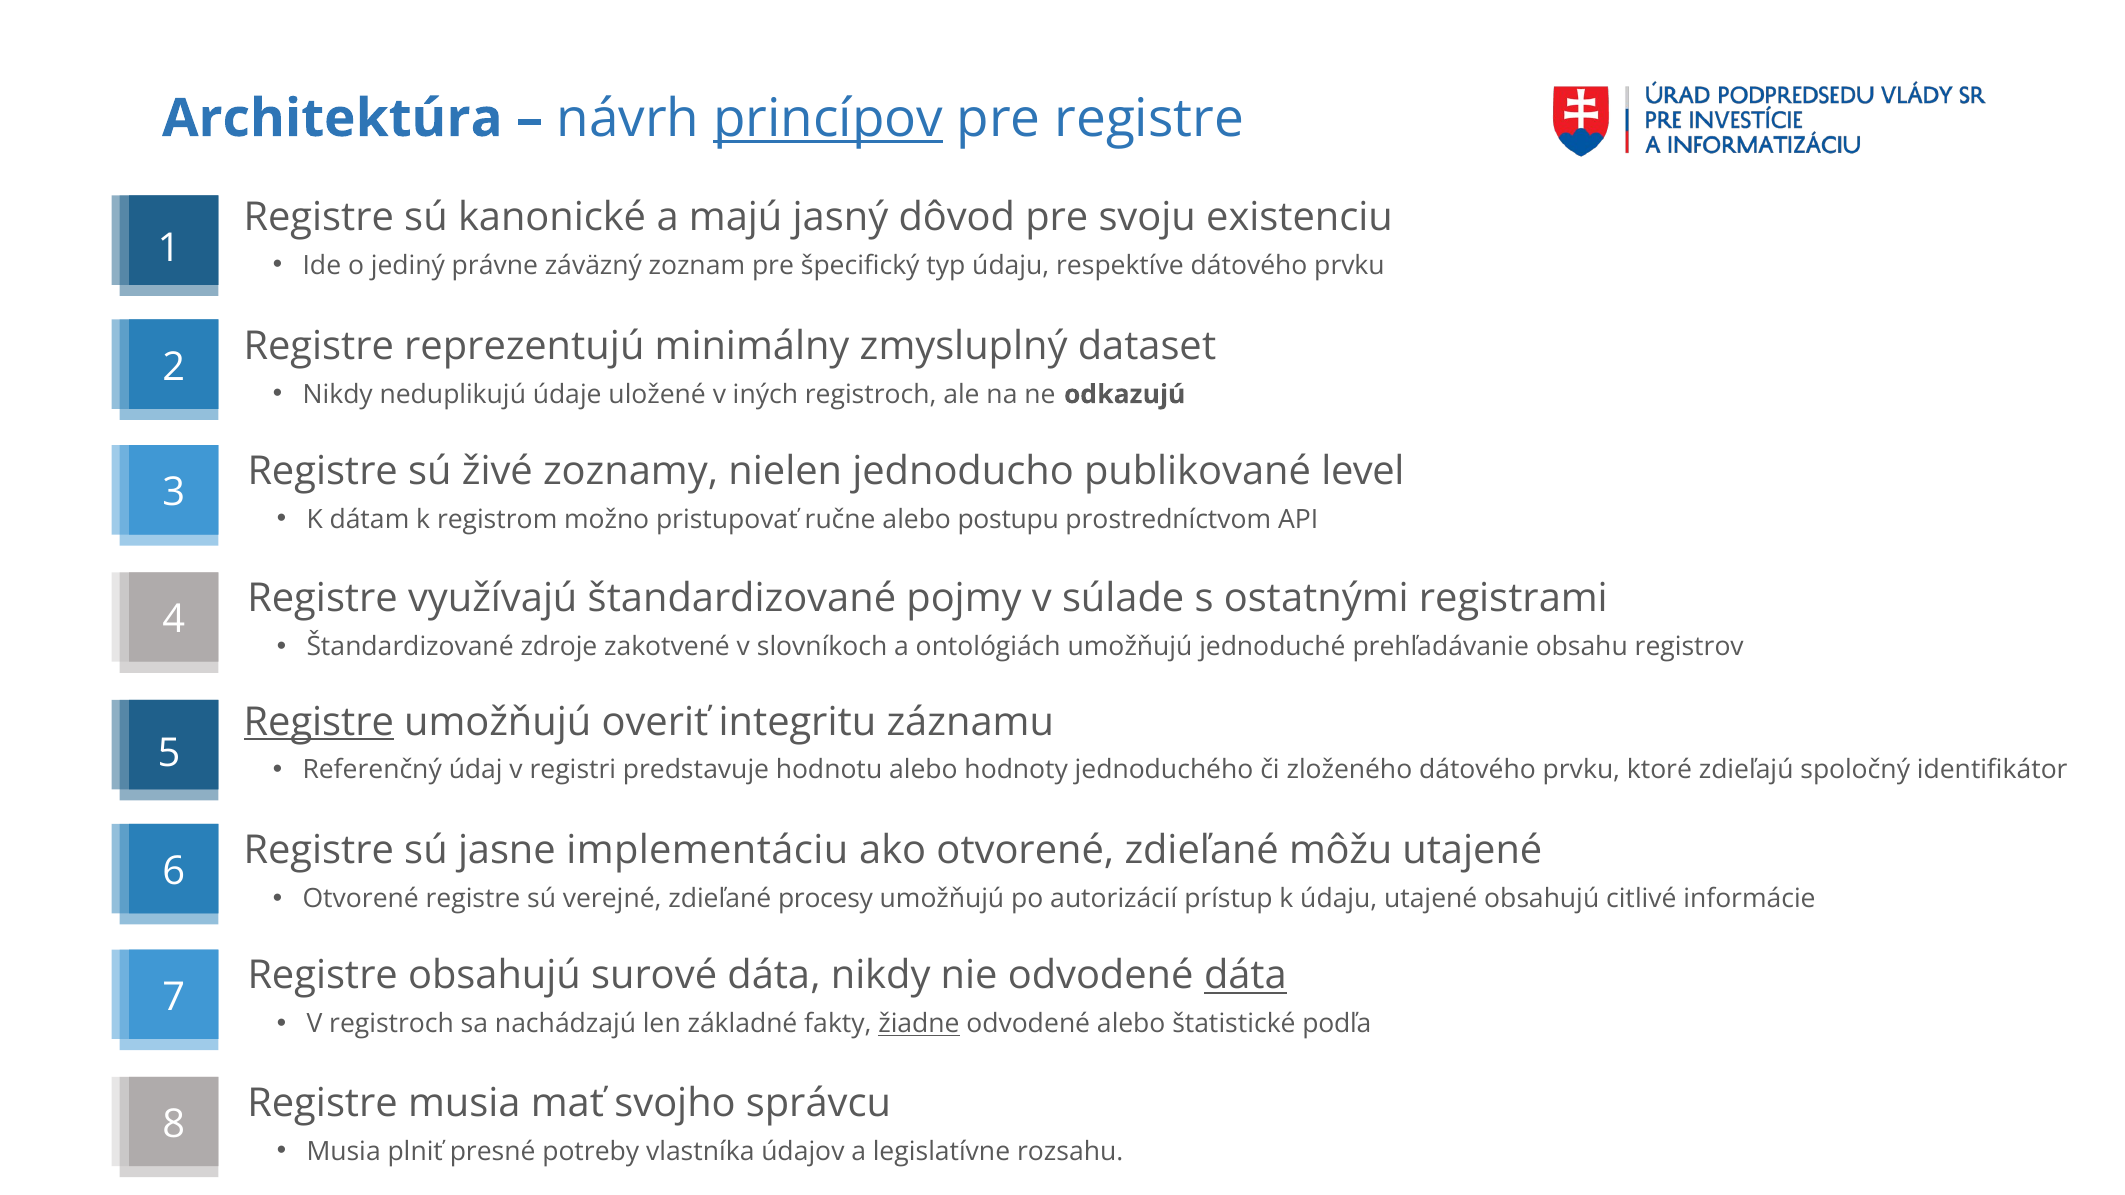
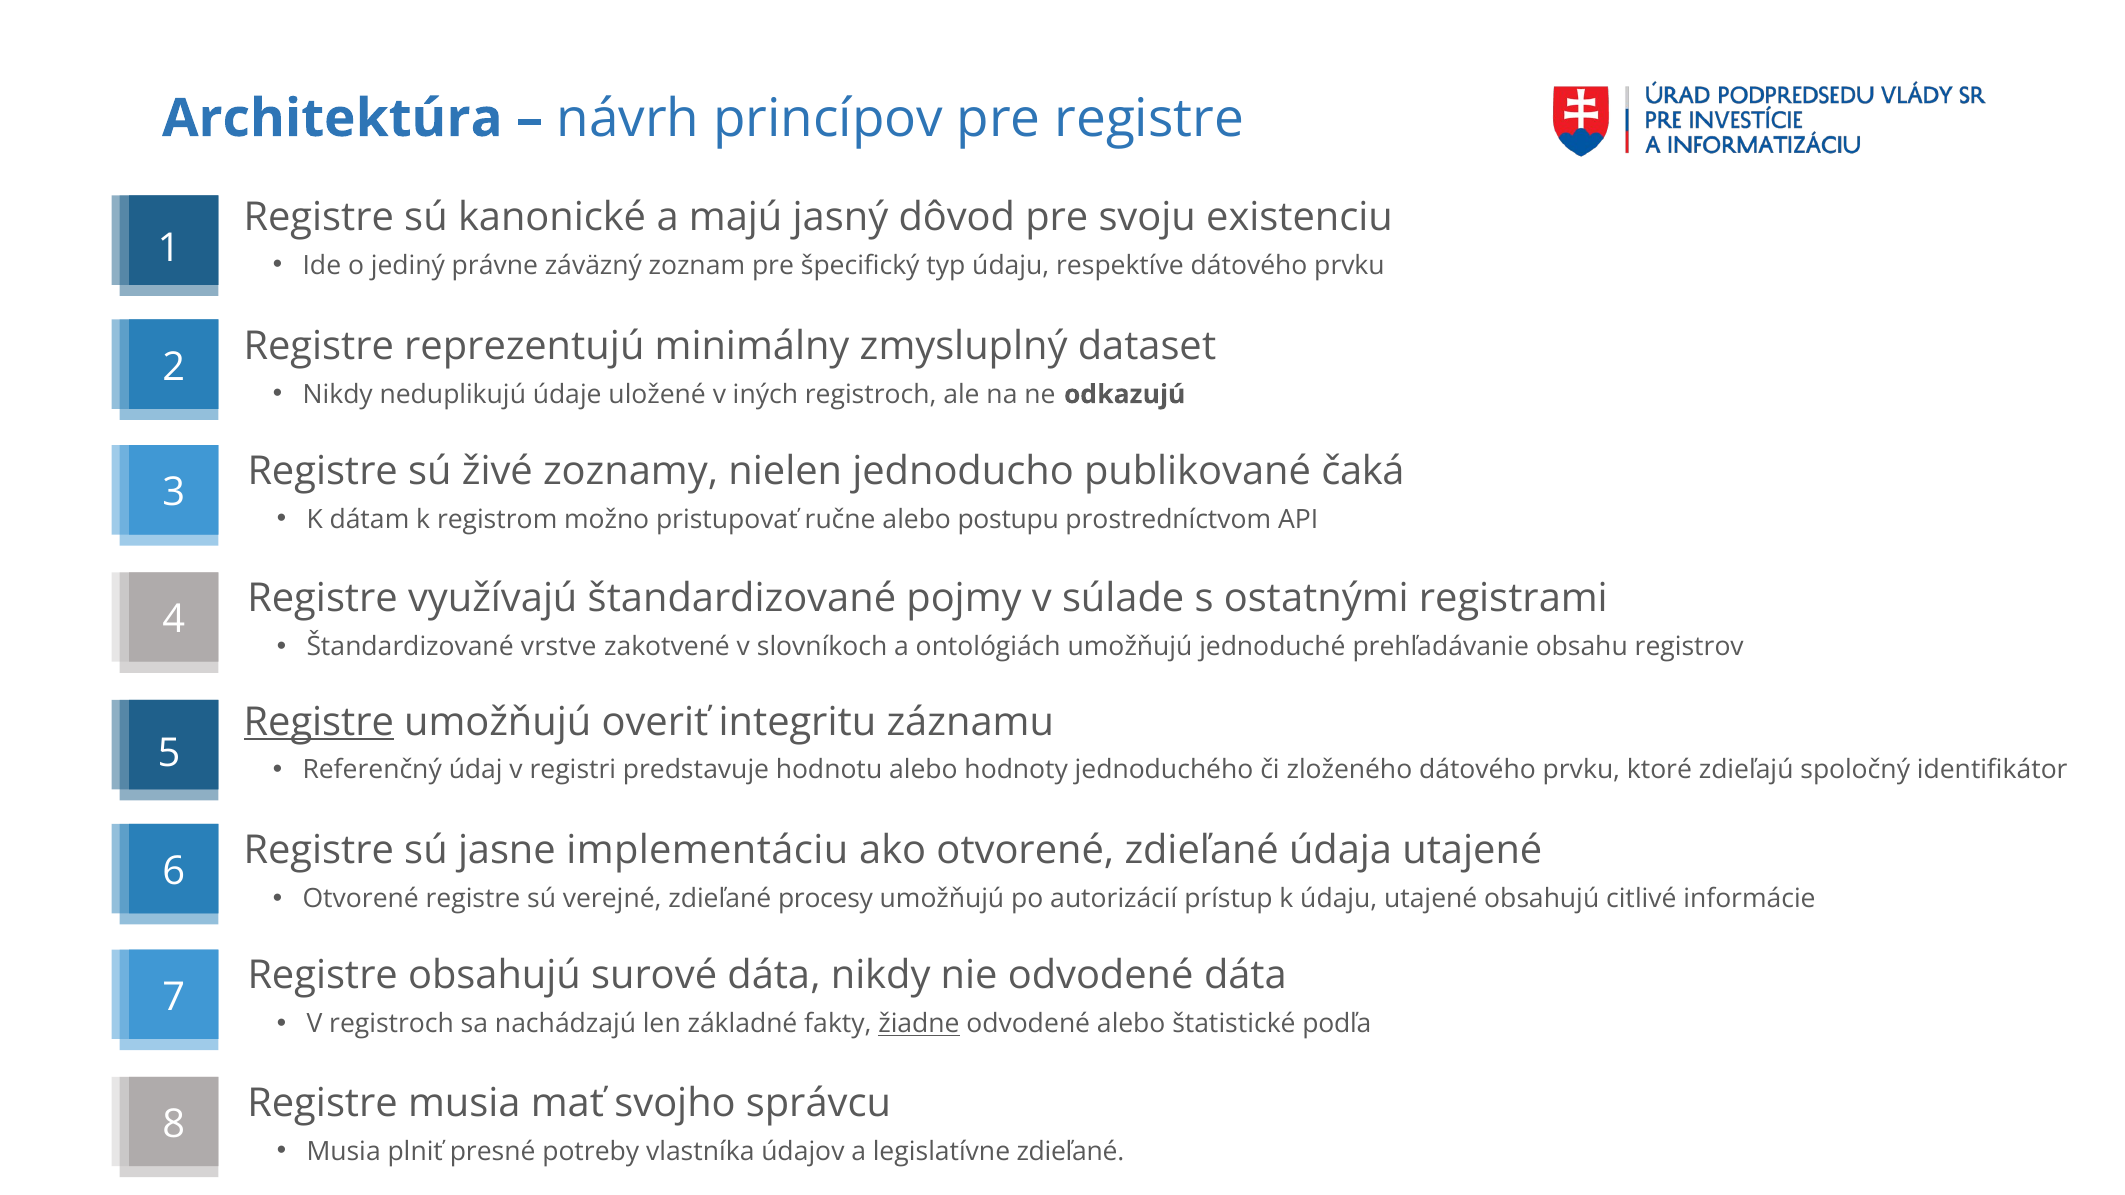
princípov underline: present -> none
level: level -> čaká
zdroje: zdroje -> vrstve
môžu: môžu -> údaja
dáta at (1245, 976) underline: present -> none
legislatívne rozsahu: rozsahu -> zdieľané
